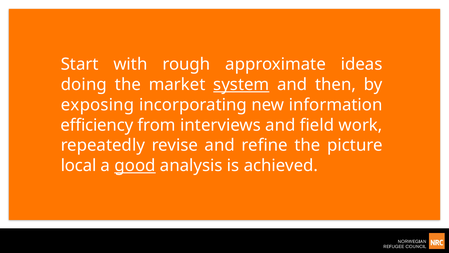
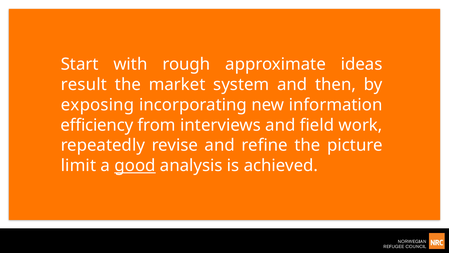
doing: doing -> result
system underline: present -> none
local: local -> limit
